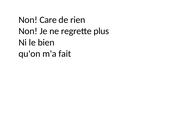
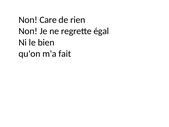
plus: plus -> égal
